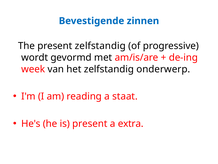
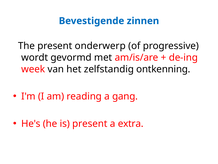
present zelfstandig: zelfstandig -> onderwerp
onderwerp: onderwerp -> ontkenning
staat: staat -> gang
